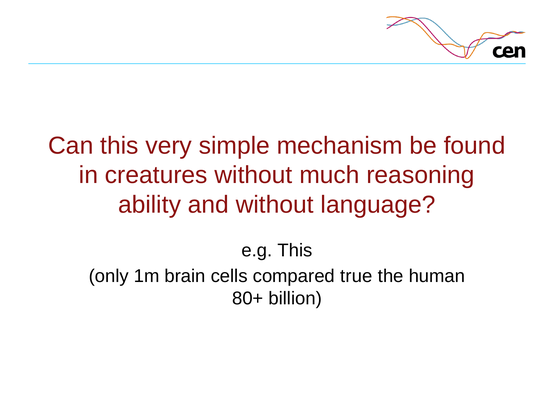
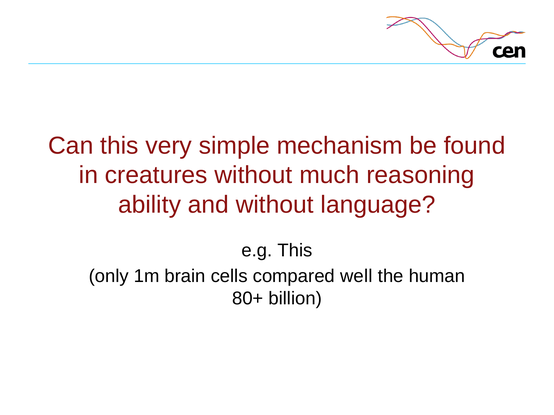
true: true -> well
